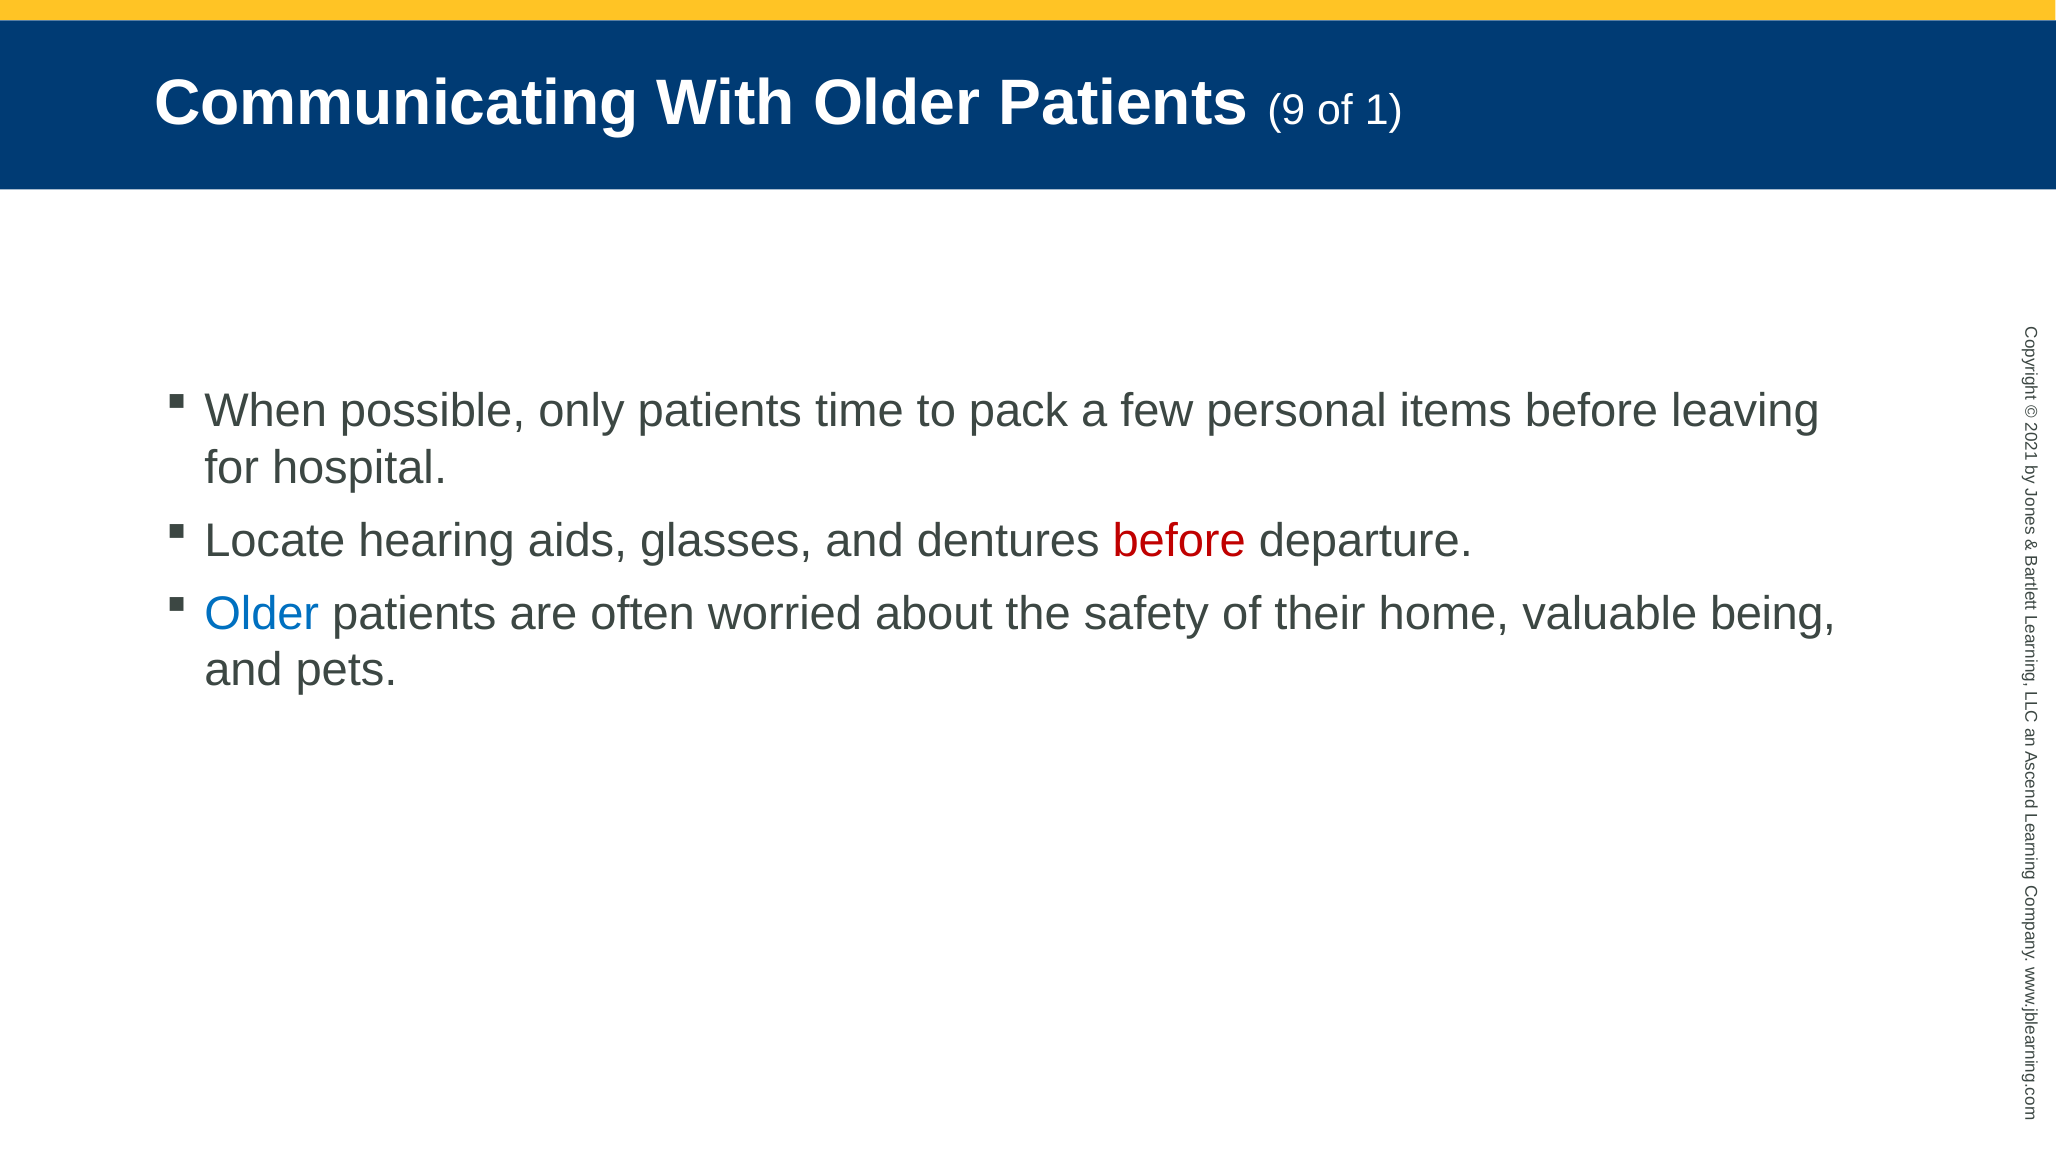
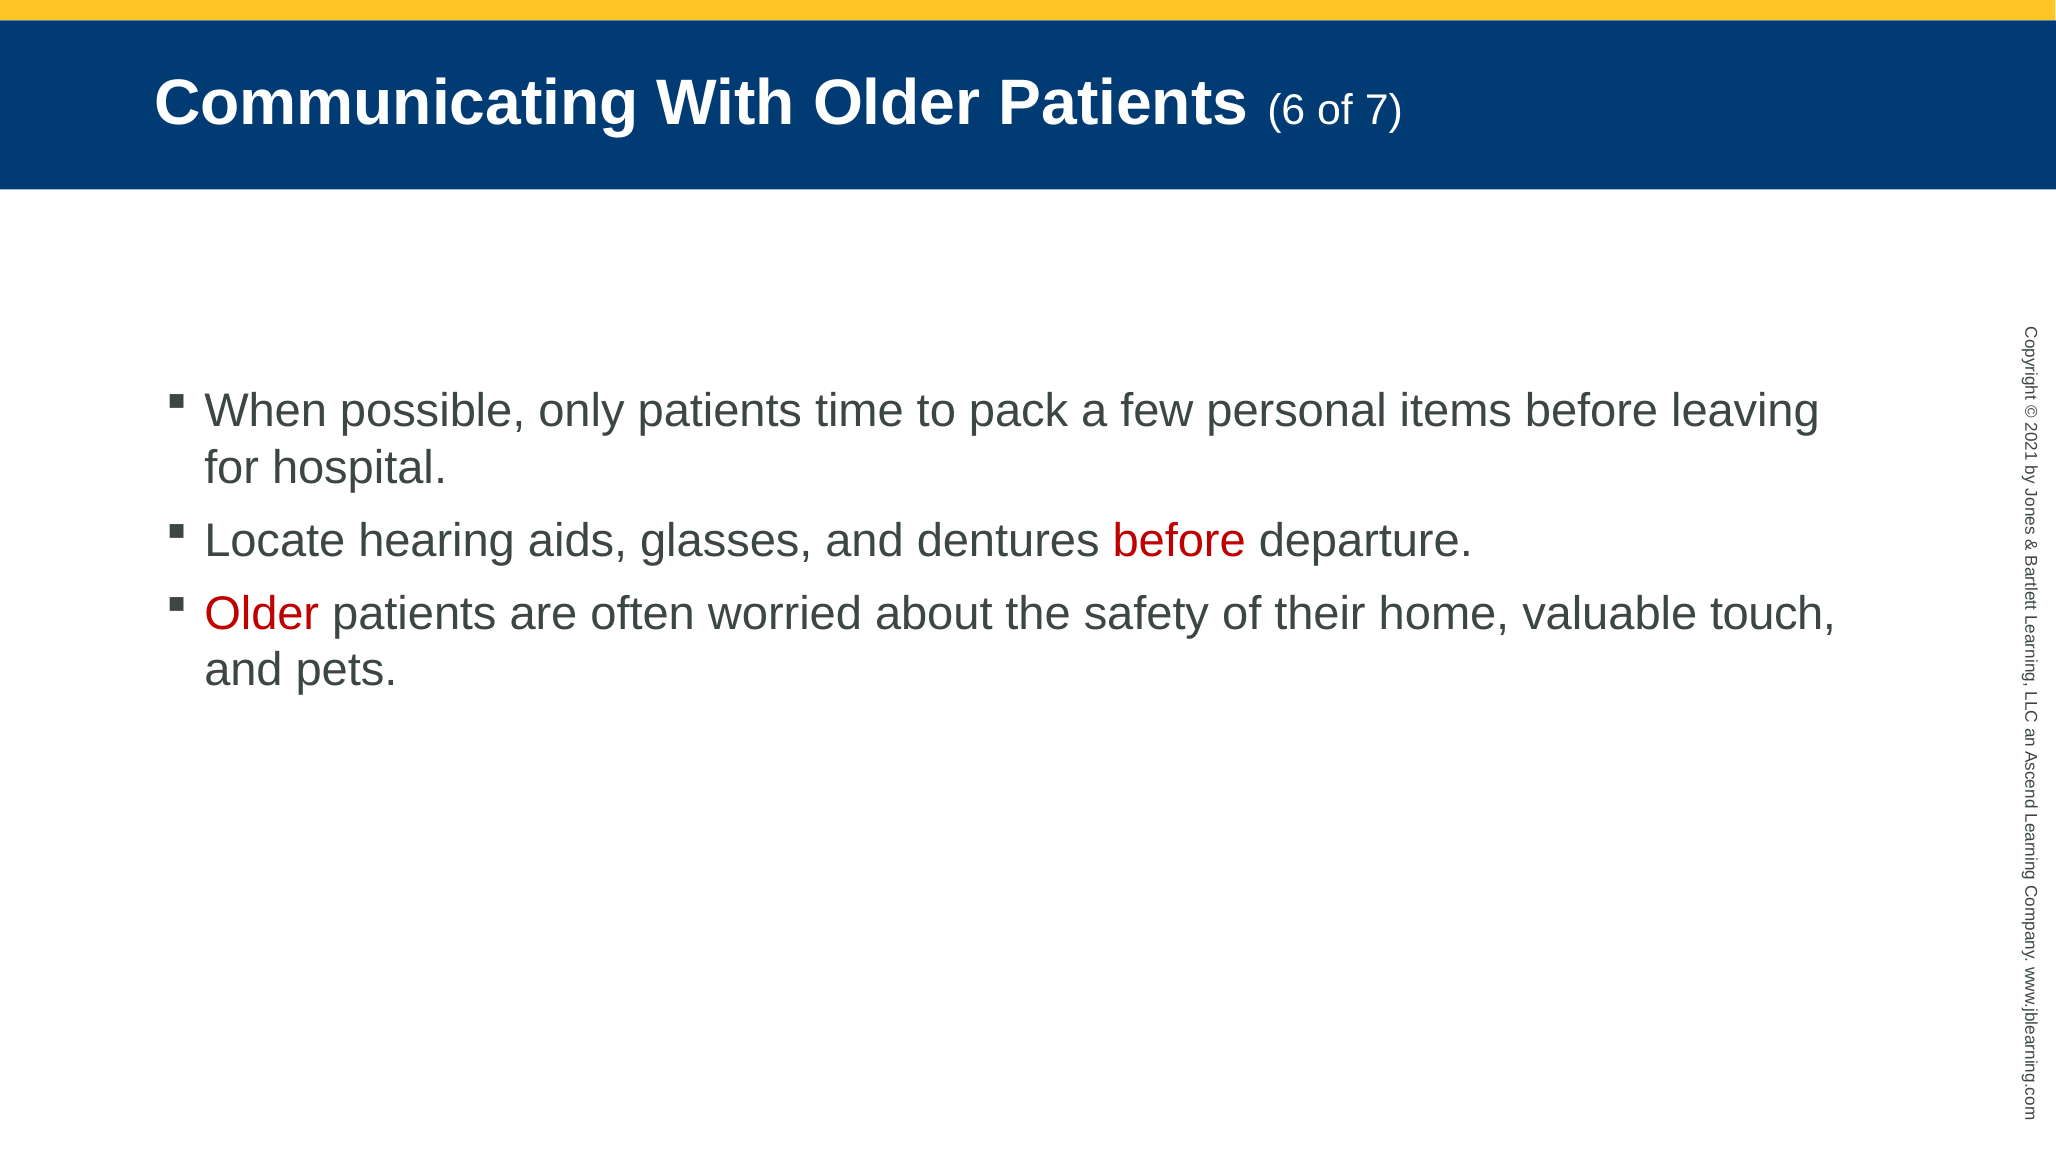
9: 9 -> 6
of 1: 1 -> 7
Older at (262, 613) colour: blue -> red
being: being -> touch
